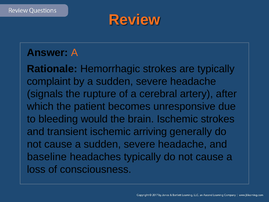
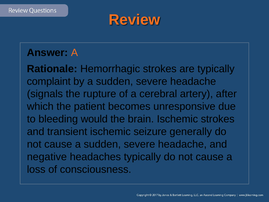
arriving: arriving -> seizure
baseline: baseline -> negative
